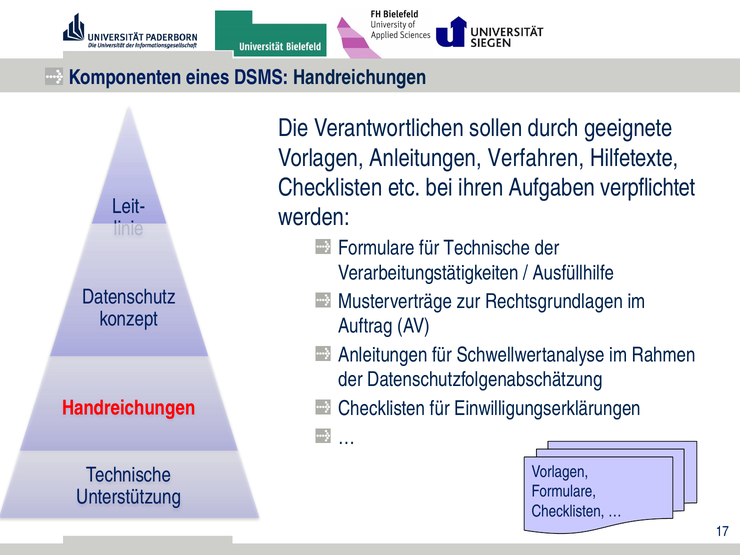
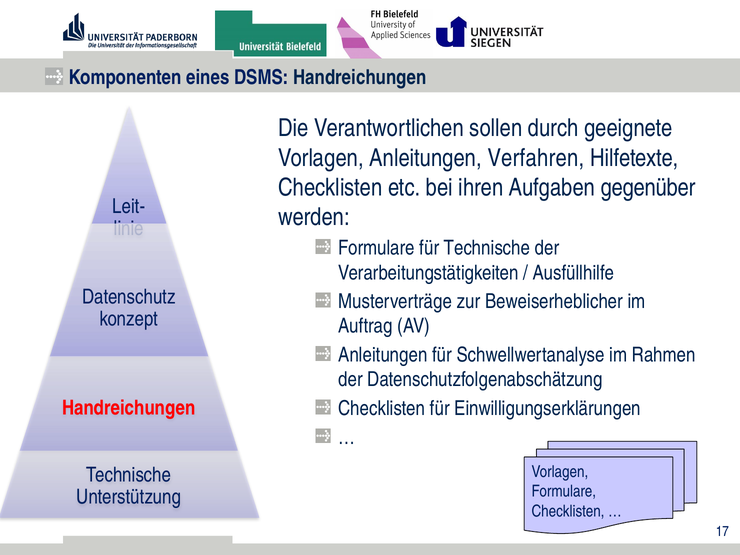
verpflichtet: verpflichtet -> gegenüber
Rechtsgrundlagen: Rechtsgrundlagen -> Beweiserheblicher
